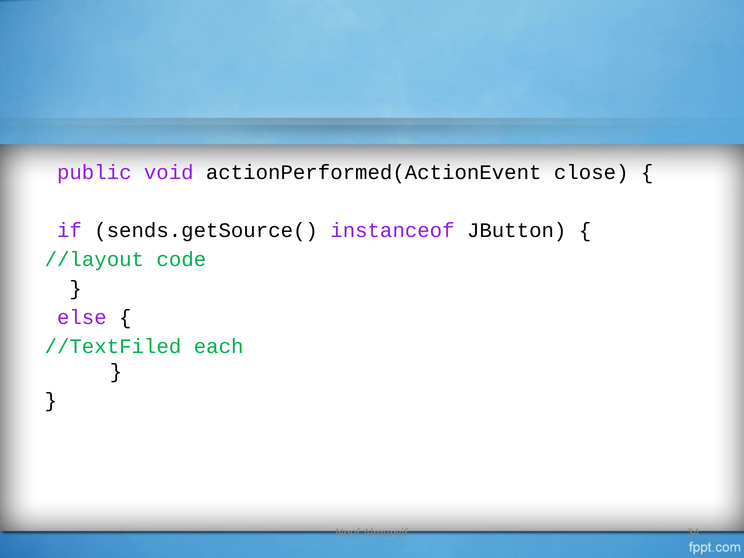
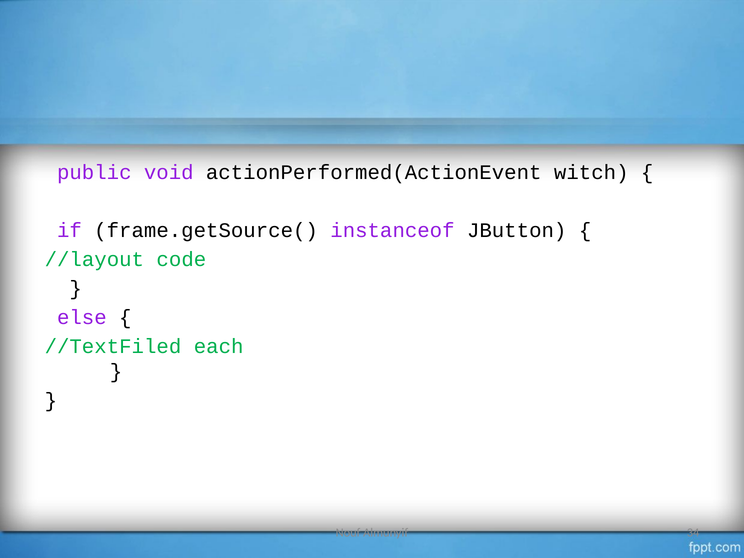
close: close -> witch
sends.getSource(: sends.getSource( -> frame.getSource(
